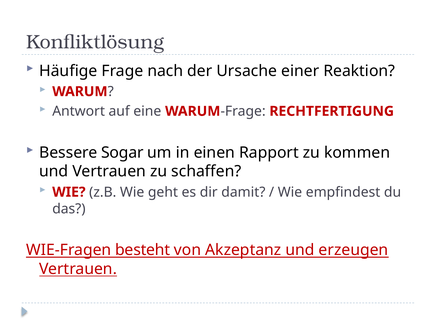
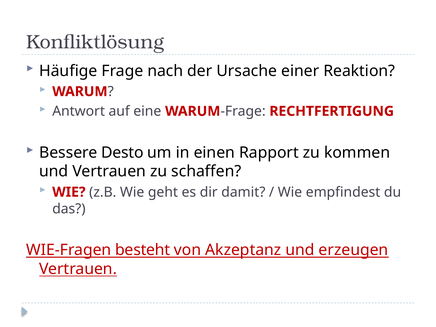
Sogar: Sogar -> Desto
